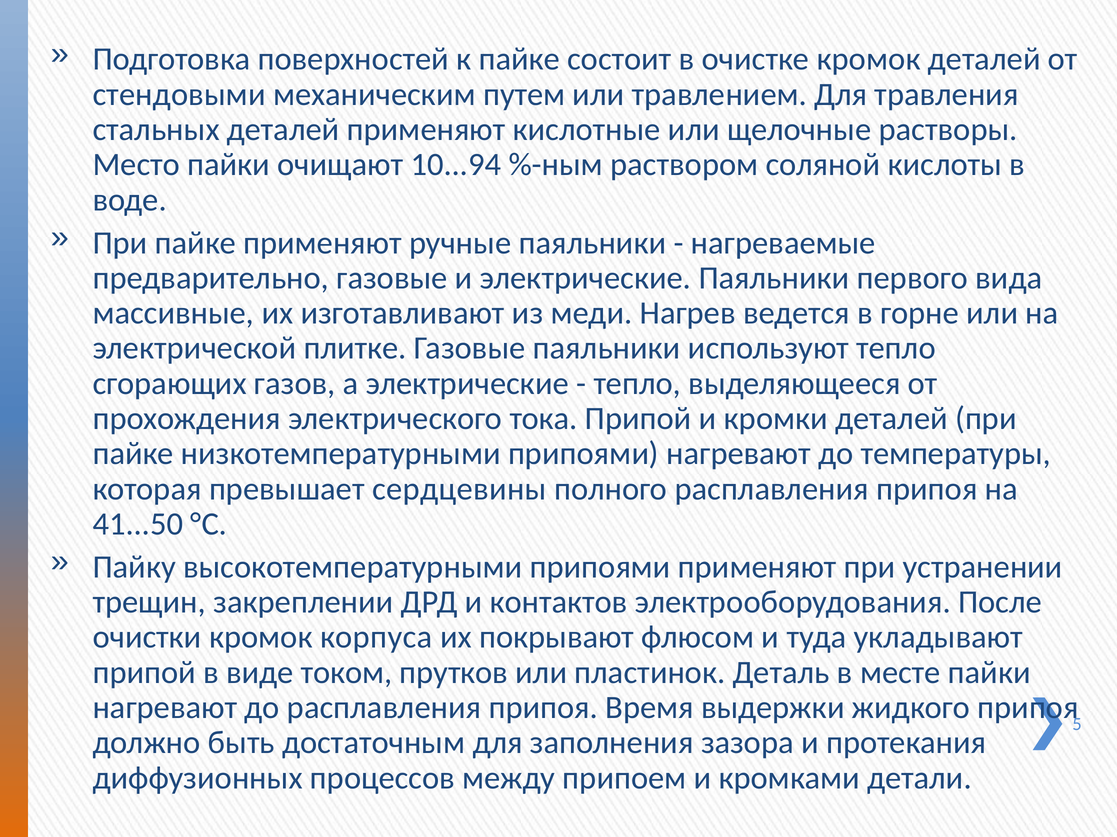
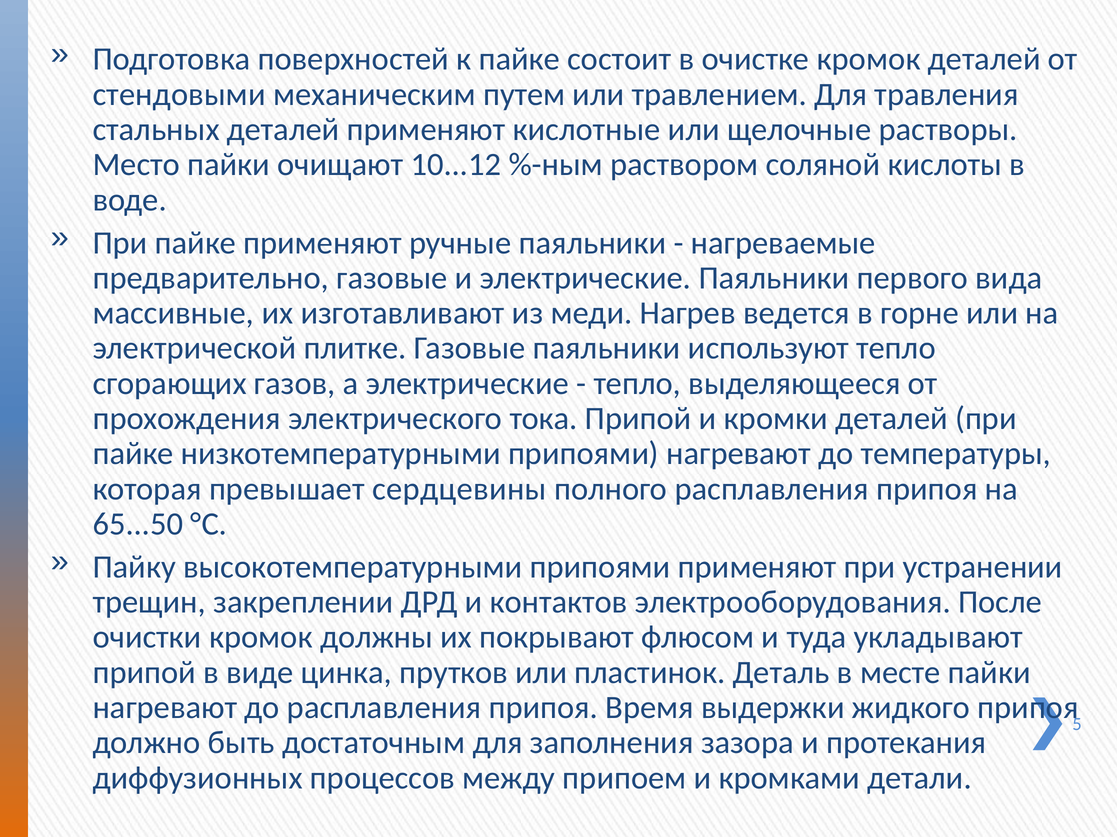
10...94: 10...94 -> 10...12
41...50: 41...50 -> 65...50
корпуса: корпуса -> должны
током: током -> цинка
